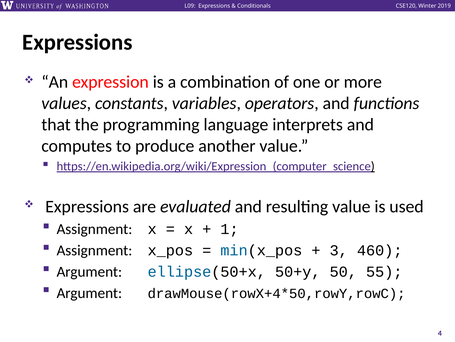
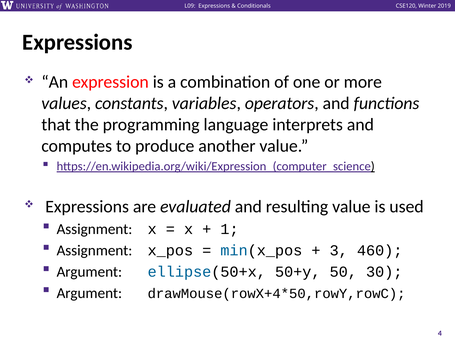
55: 55 -> 30
